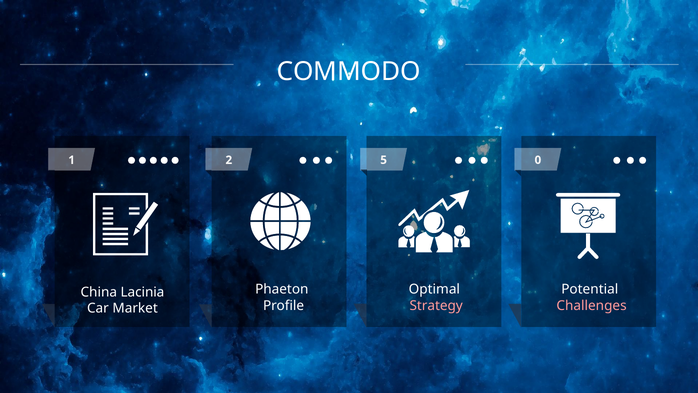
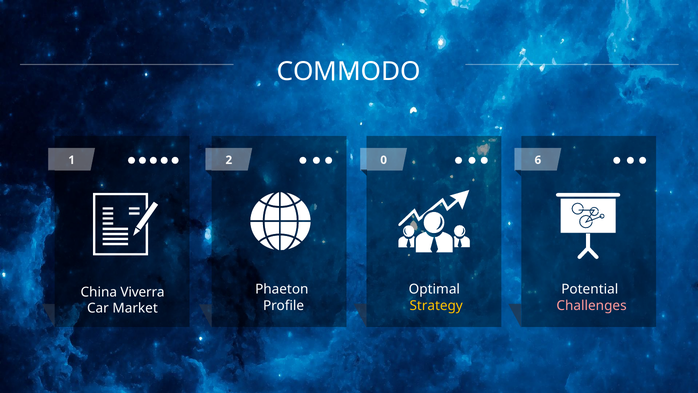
5: 5 -> 0
0: 0 -> 6
Lacinia: Lacinia -> Viverra
Strategy colour: pink -> yellow
